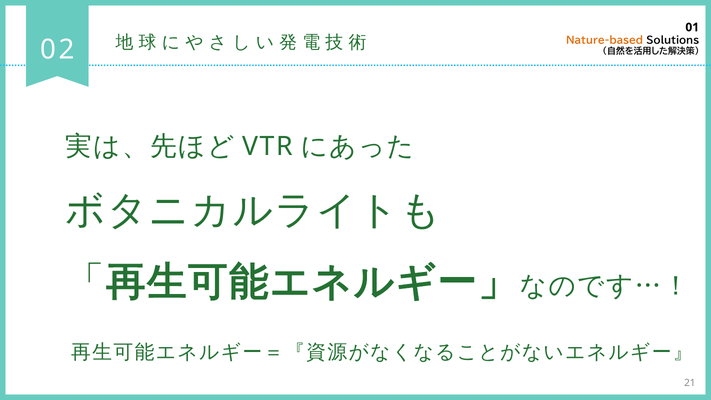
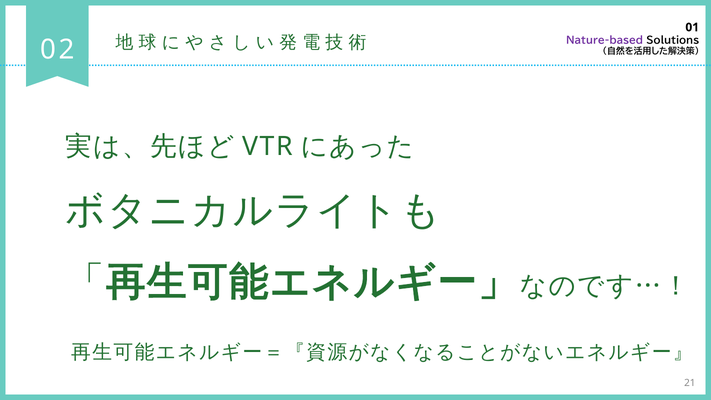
Nature-based colour: orange -> purple
